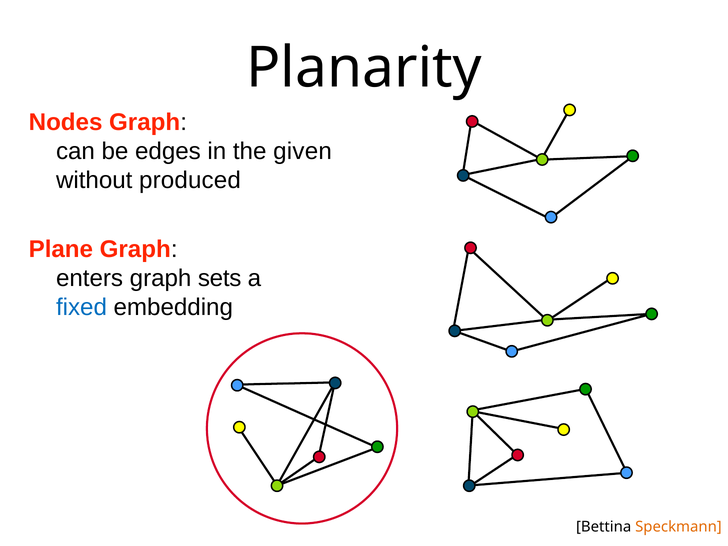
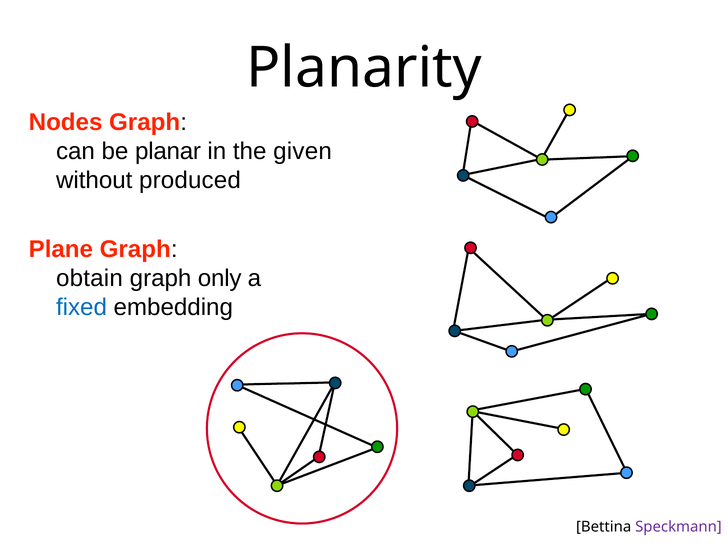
edges: edges -> planar
enters: enters -> obtain
sets: sets -> only
Speckmann colour: orange -> purple
